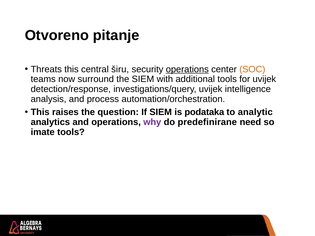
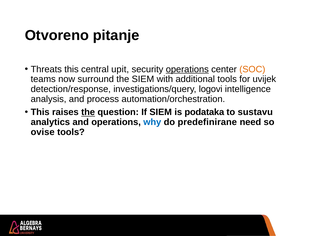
širu: širu -> upit
investigations/query uvijek: uvijek -> logovi
the at (88, 112) underline: none -> present
analytic: analytic -> sustavu
why colour: purple -> blue
imate: imate -> ovise
